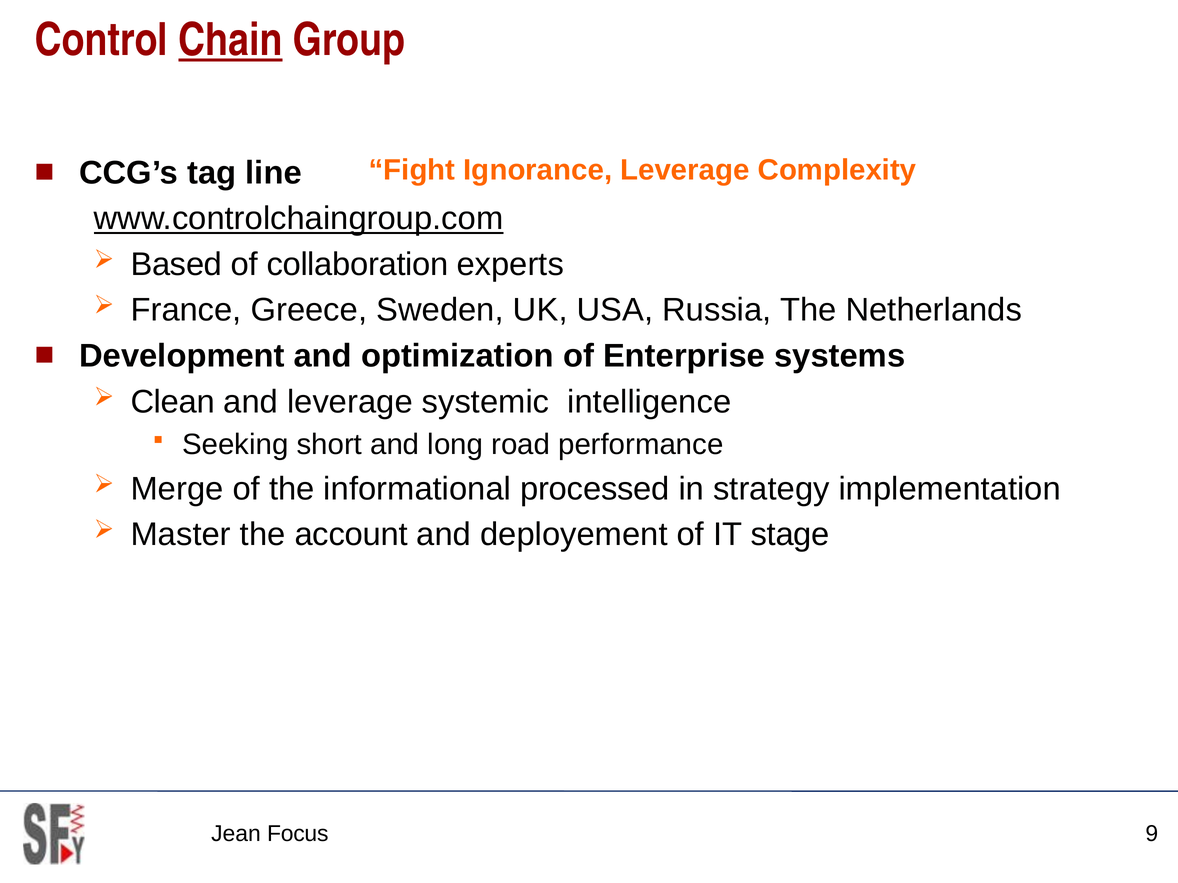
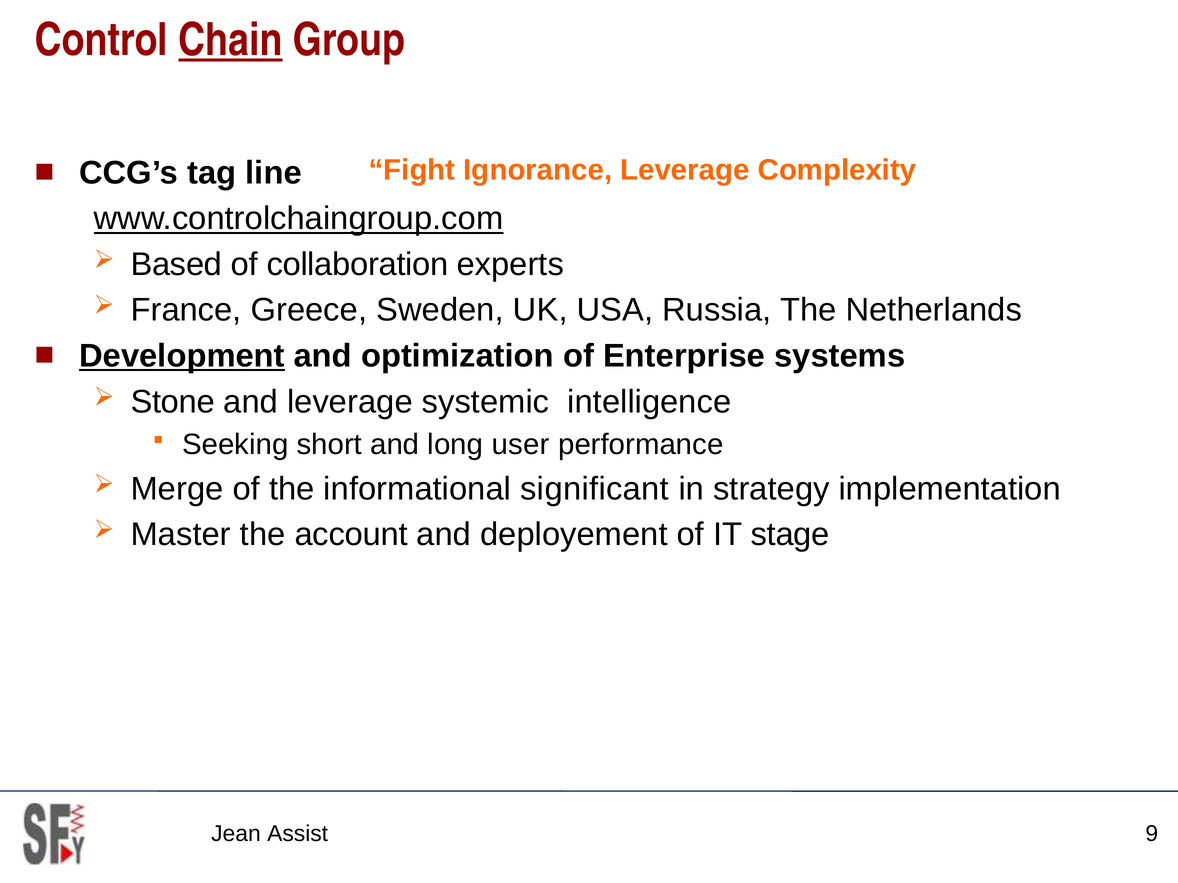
Development underline: none -> present
Clean: Clean -> Stone
road: road -> user
processed: processed -> significant
Focus: Focus -> Assist
